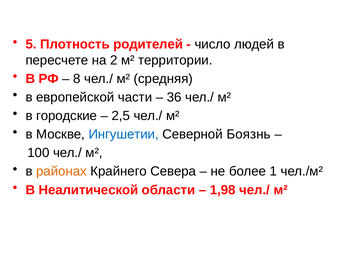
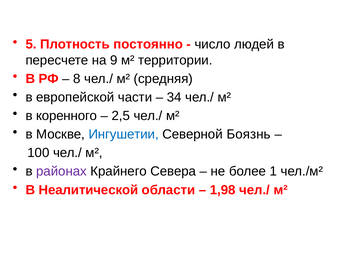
родителей: родителей -> постоянно
2: 2 -> 9
36: 36 -> 34
городские: городские -> коренного
районах colour: orange -> purple
